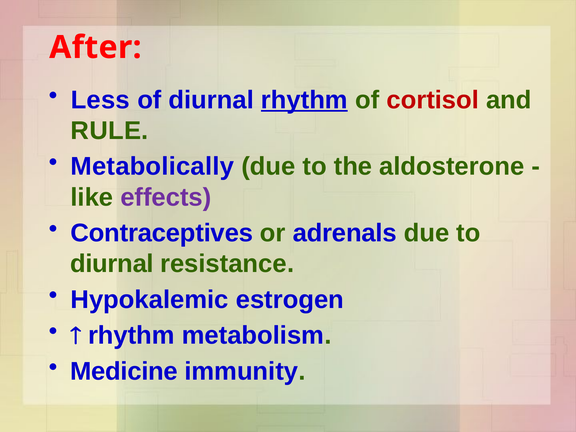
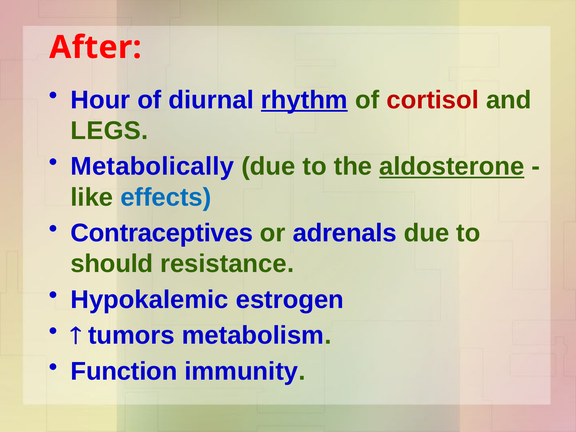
Less: Less -> Hour
RULE: RULE -> LEGS
aldosterone underline: none -> present
effects colour: purple -> blue
diurnal at (112, 264): diurnal -> should
rhythm at (131, 336): rhythm -> tumors
Medicine: Medicine -> Function
